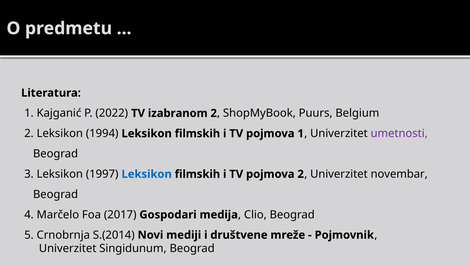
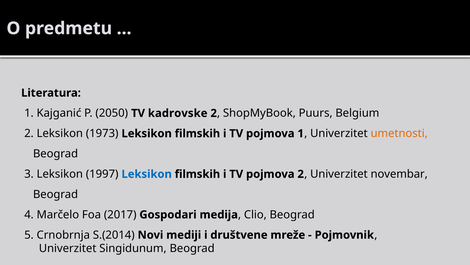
2022: 2022 -> 2050
izabranom: izabranom -> kadrovske
1994: 1994 -> 1973
umetnosti colour: purple -> orange
